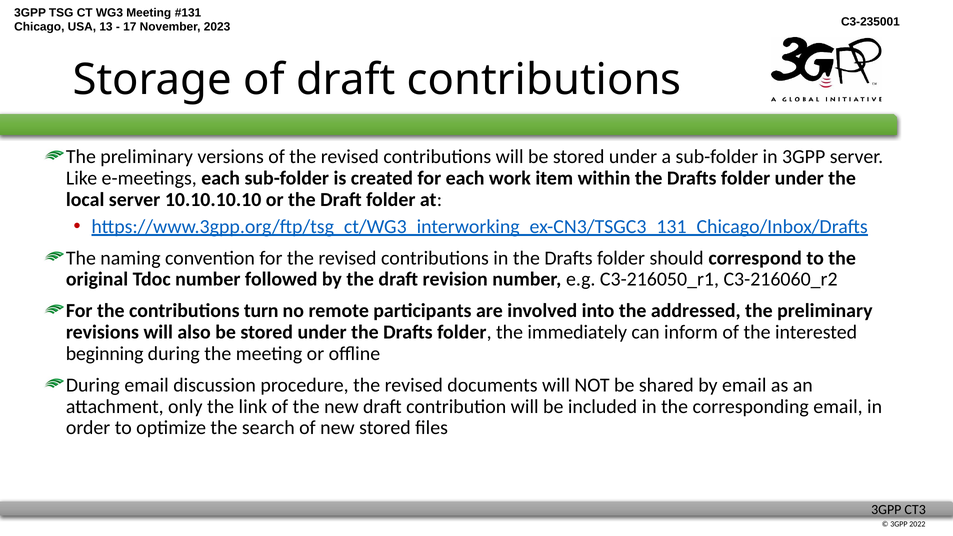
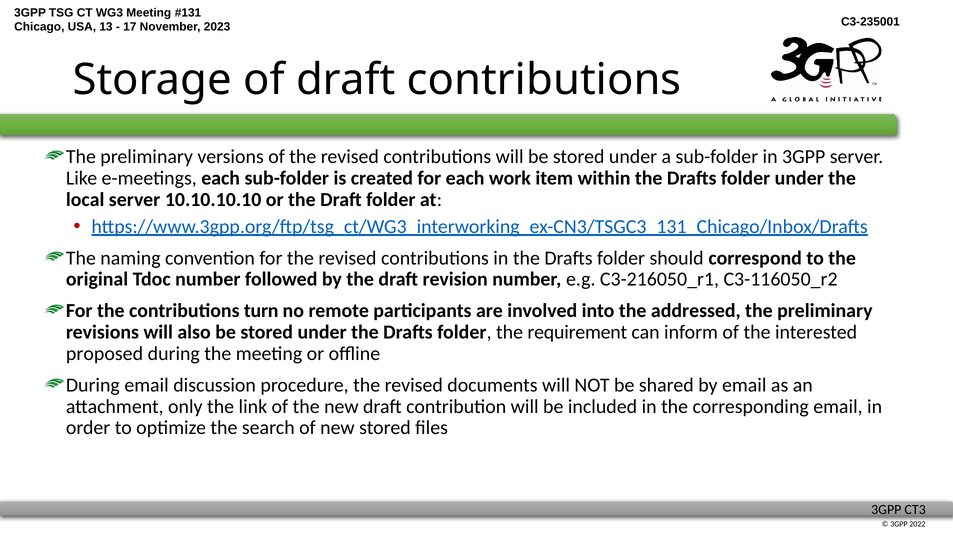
C3-216060_r2: C3-216060_r2 -> C3-116050_r2
immediately: immediately -> requirement
beginning: beginning -> proposed
